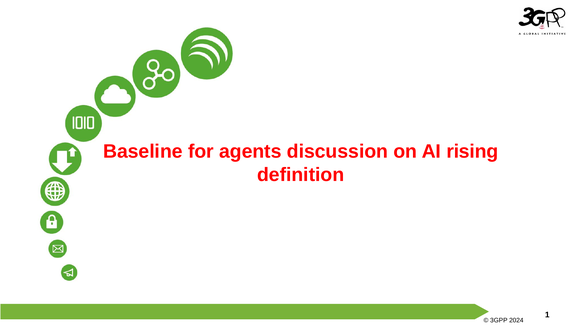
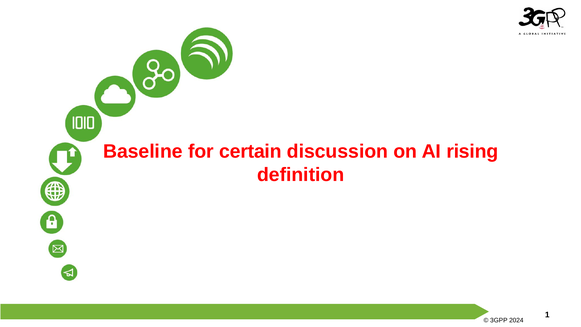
agents: agents -> certain
